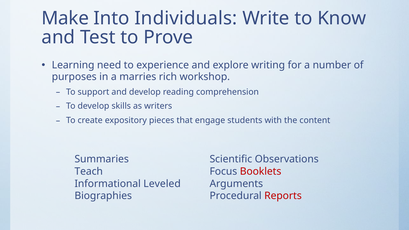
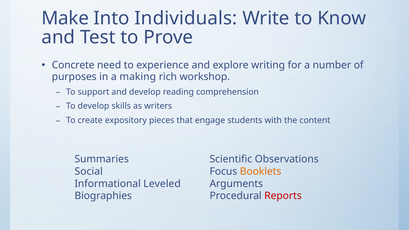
Learning: Learning -> Concrete
marries: marries -> making
Teach: Teach -> Social
Booklets colour: red -> orange
